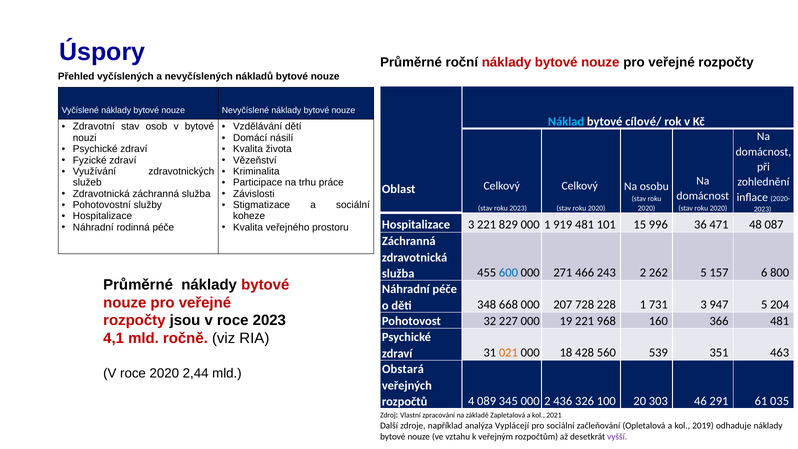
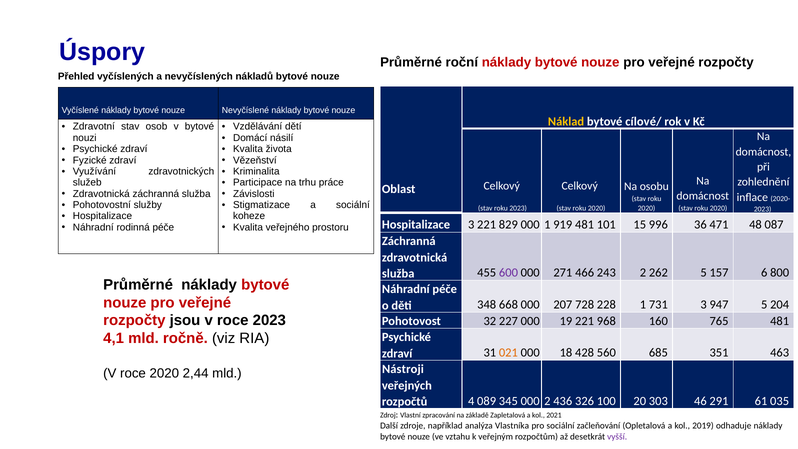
Náklad colour: light blue -> yellow
600 colour: blue -> purple
366: 366 -> 765
539: 539 -> 685
Obstará: Obstará -> Nástroji
Vyplácejí: Vyplácejí -> Vlastníka
